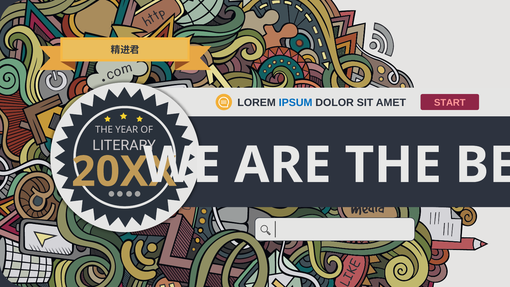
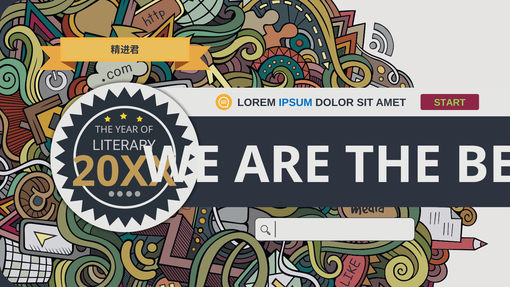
START colour: pink -> light green
